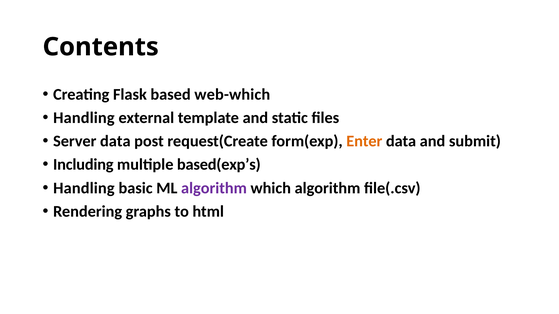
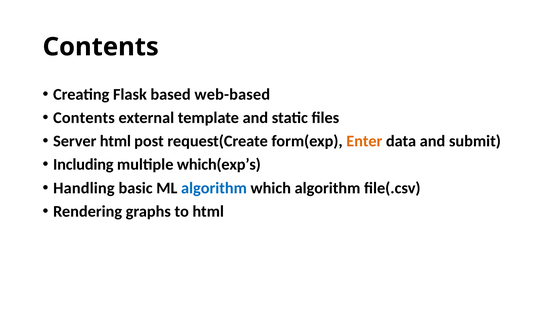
web-which: web-which -> web-based
Handling at (84, 118): Handling -> Contents
Server data: data -> html
based(exp’s: based(exp’s -> which(exp’s
algorithm at (214, 188) colour: purple -> blue
